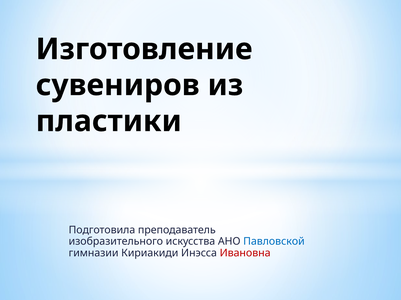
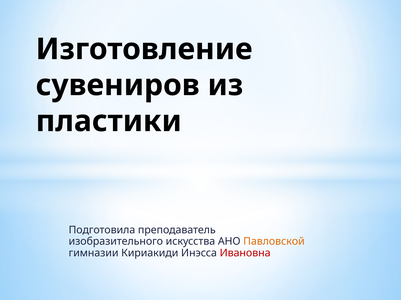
Павловской colour: blue -> orange
